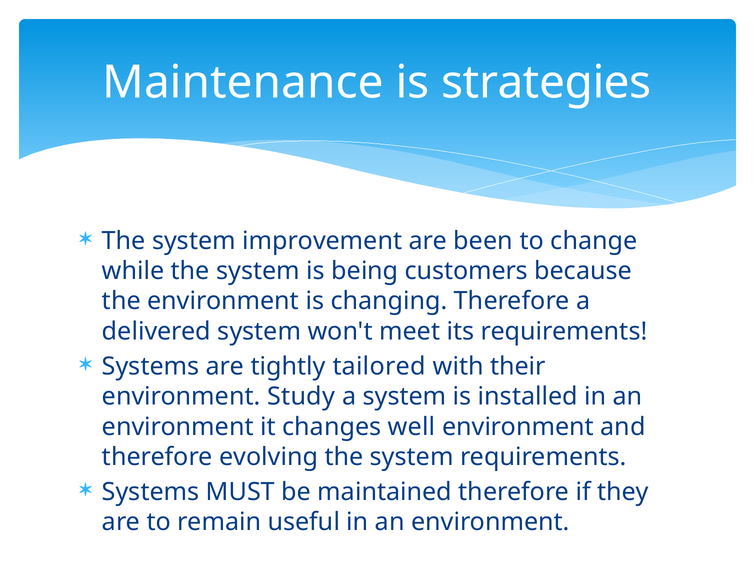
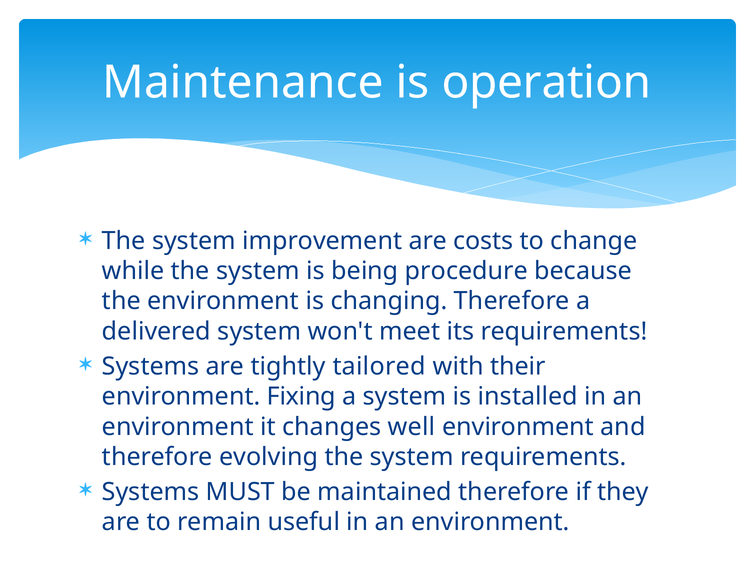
strategies: strategies -> operation
been: been -> costs
customers: customers -> procedure
Study: Study -> Fixing
